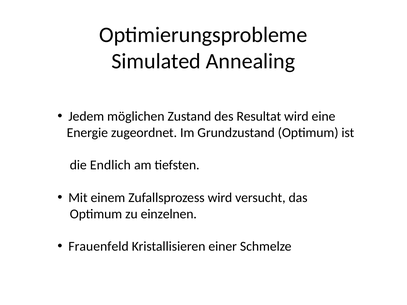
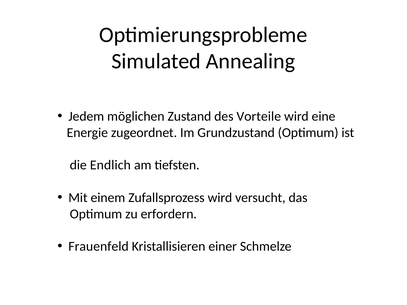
Resultat: Resultat -> Vorteile
einzelnen: einzelnen -> erfordern
